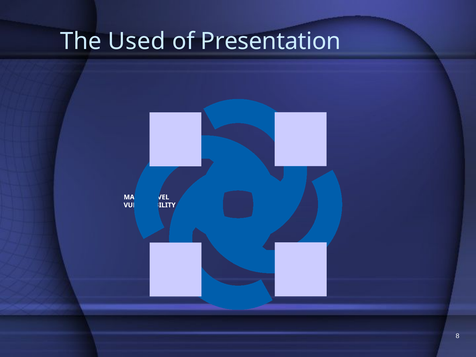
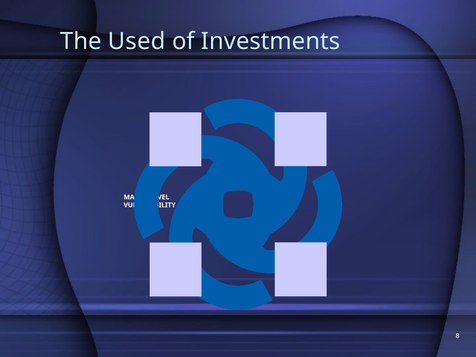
Presentation: Presentation -> Investments
